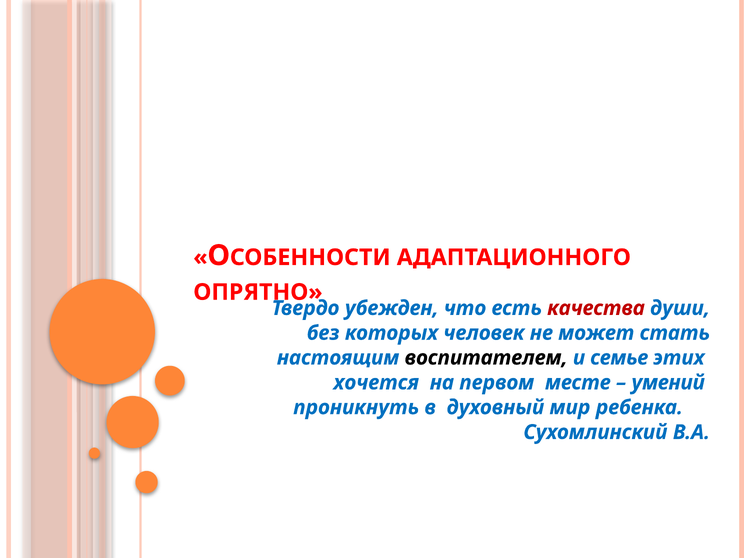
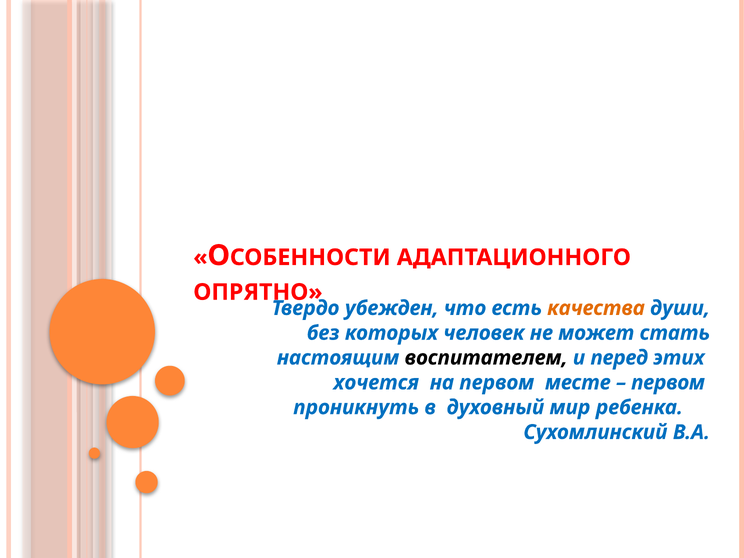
качества colour: red -> orange
семье: семье -> перед
умений at (668, 383): умений -> первом
